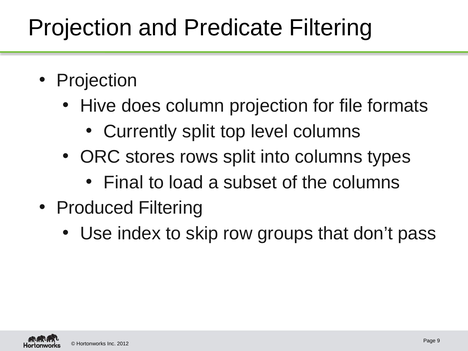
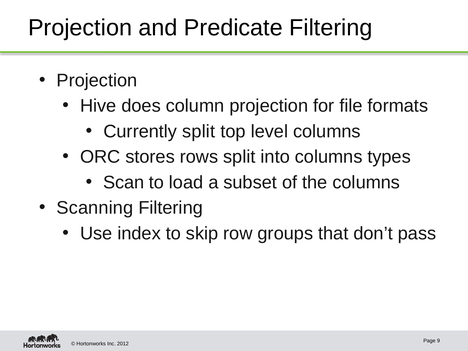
Final: Final -> Scan
Produced: Produced -> Scanning
